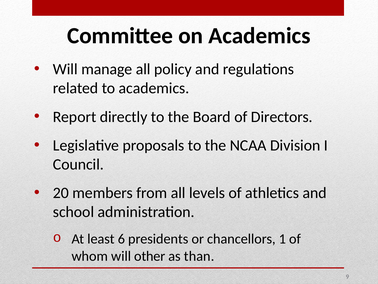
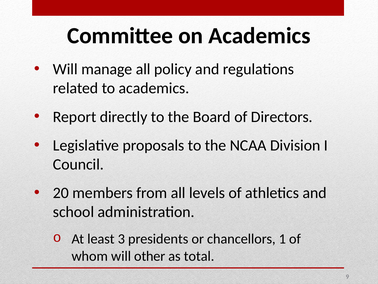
6: 6 -> 3
than: than -> total
